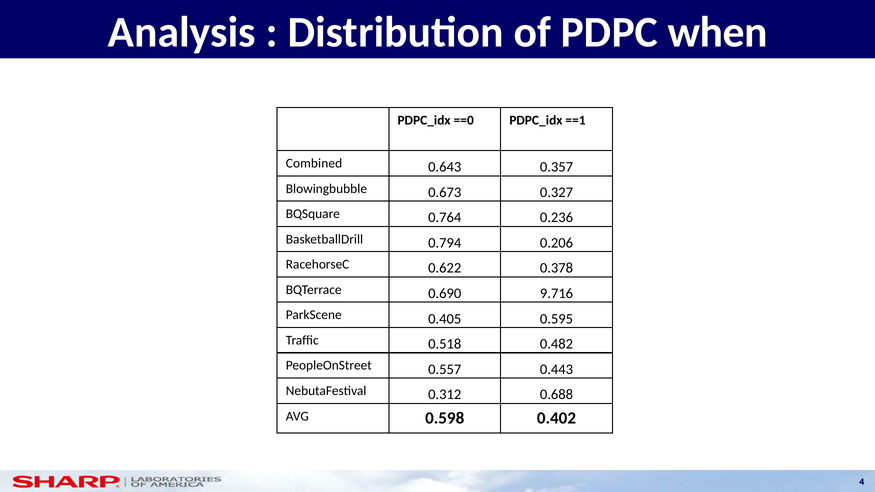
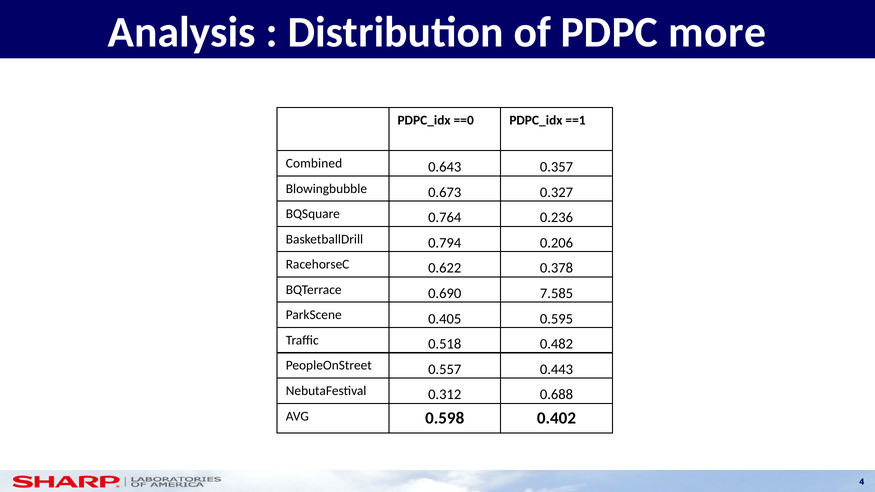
when: when -> more
9.716: 9.716 -> 7.585
